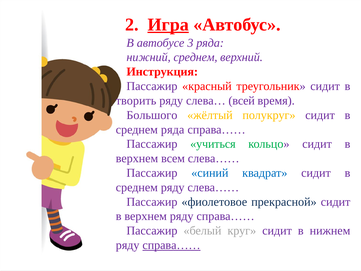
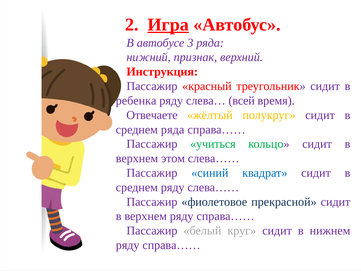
нижний среднем: среднем -> признак
творить: творить -> ребенка
Большого: Большого -> Отвечаете
всем: всем -> этом
справа…… at (171, 245) underline: present -> none
